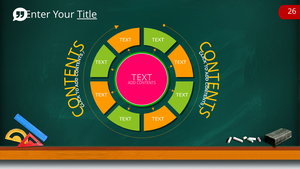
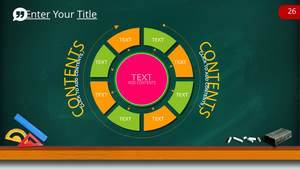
Enter underline: none -> present
